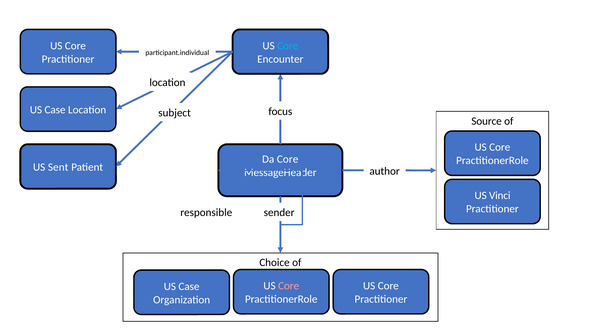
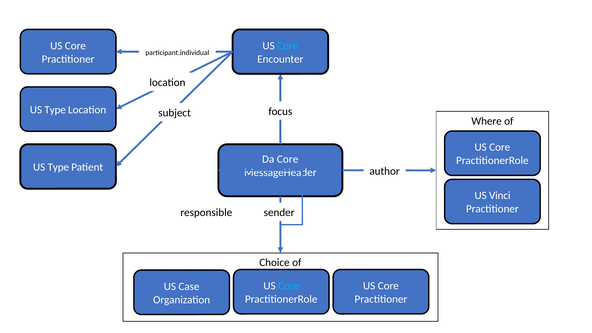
Case at (55, 110): Case -> Type
Source: Source -> Where
Sent at (58, 167): Sent -> Type
Core at (289, 286) colour: pink -> light blue
